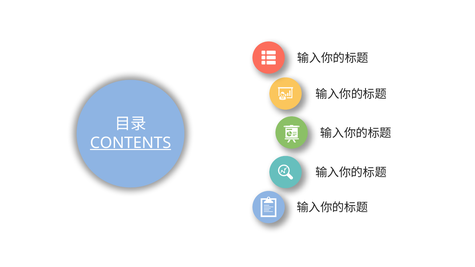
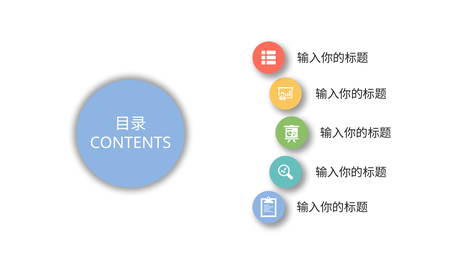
CONTENTS underline: present -> none
